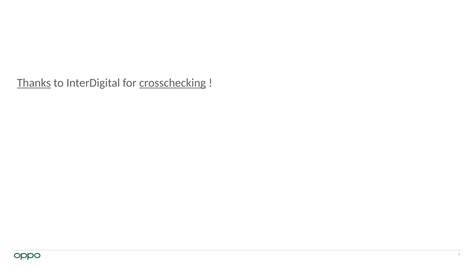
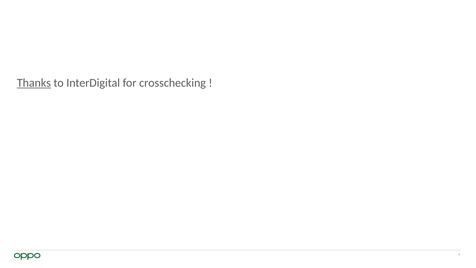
crosschecking underline: present -> none
